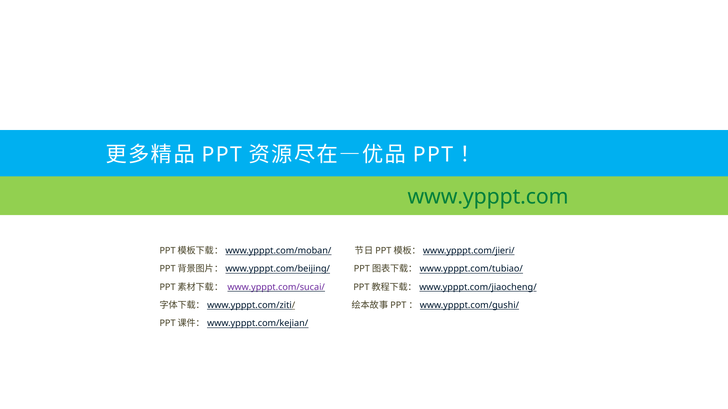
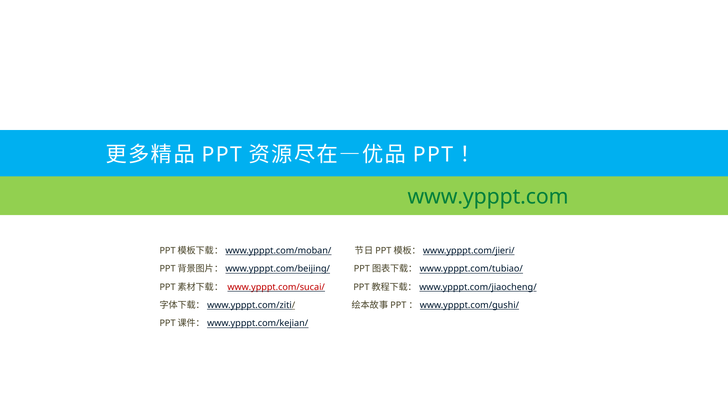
www.ypppt.com/sucai/ colour: purple -> red
